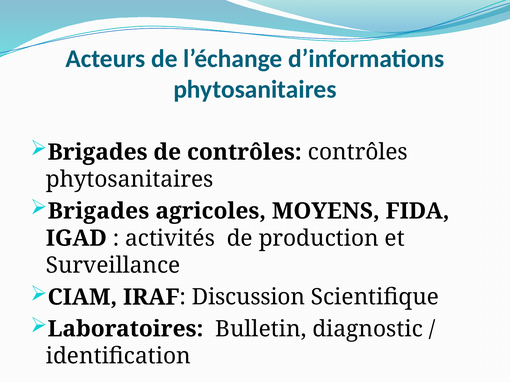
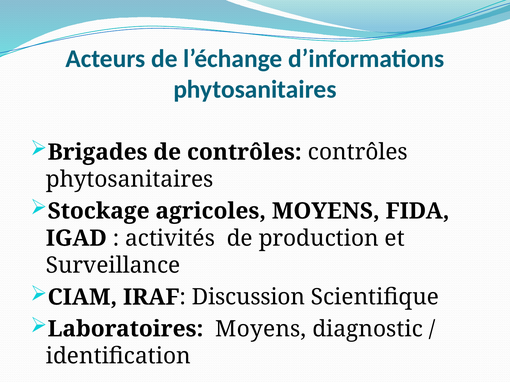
Brigades at (98, 211): Brigades -> Stockage
Laboratoires Bulletin: Bulletin -> Moyens
